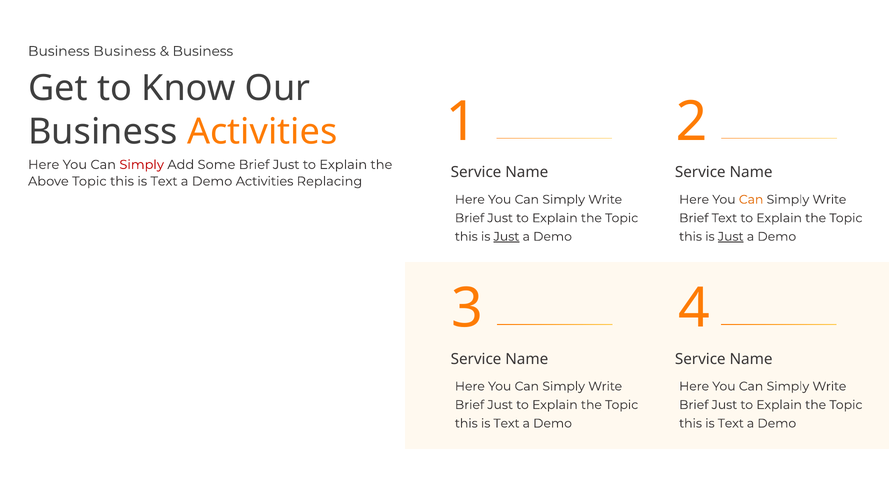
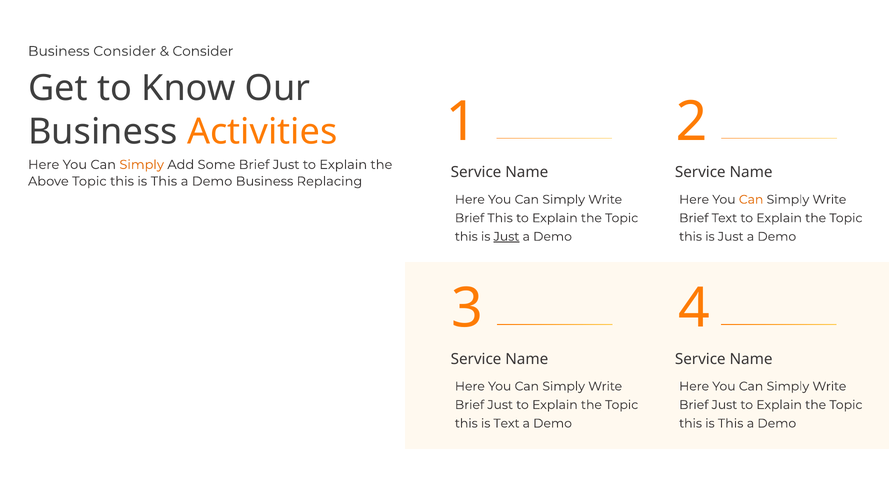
Business Business: Business -> Consider
Business at (203, 51): Business -> Consider
Simply at (142, 165) colour: red -> orange
Text at (164, 181): Text -> This
Demo Activities: Activities -> Business
Just at (500, 218): Just -> This
Just at (731, 237) underline: present -> none
Text at (731, 423): Text -> This
